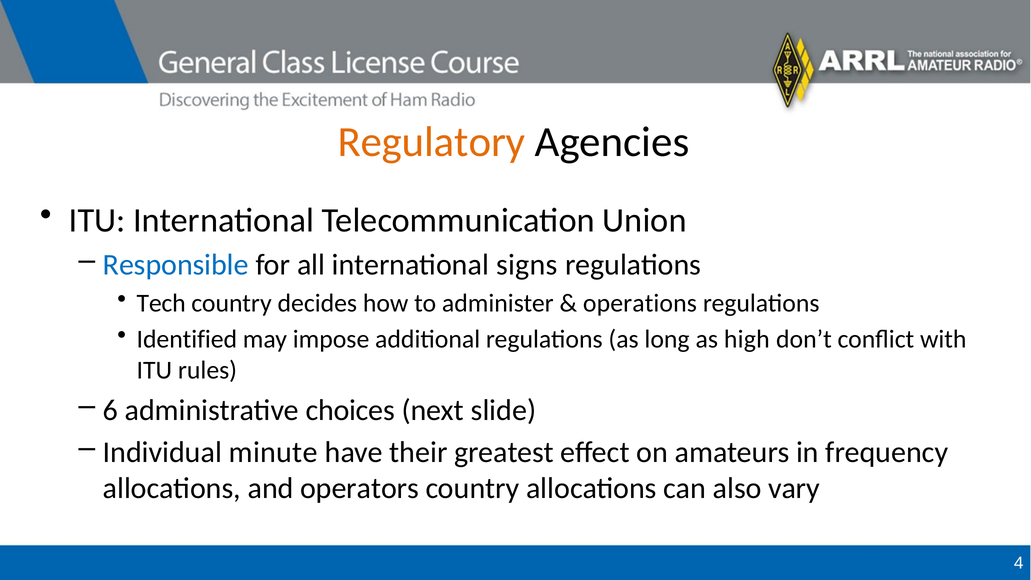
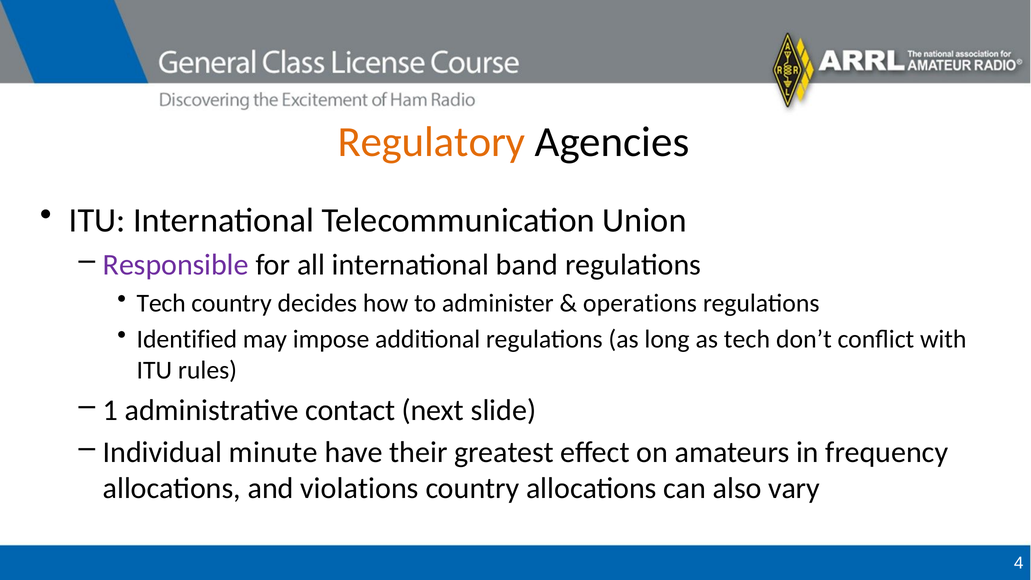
Responsible colour: blue -> purple
signs: signs -> band
as high: high -> tech
6: 6 -> 1
choices: choices -> contact
operators: operators -> violations
